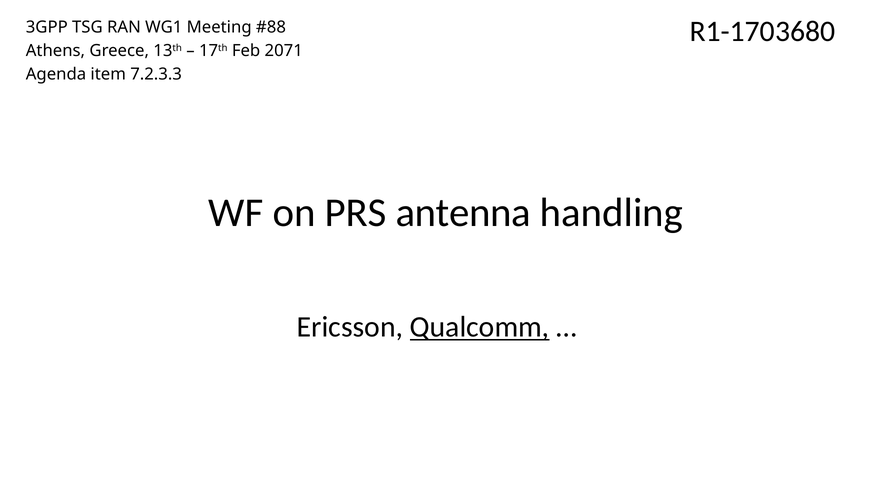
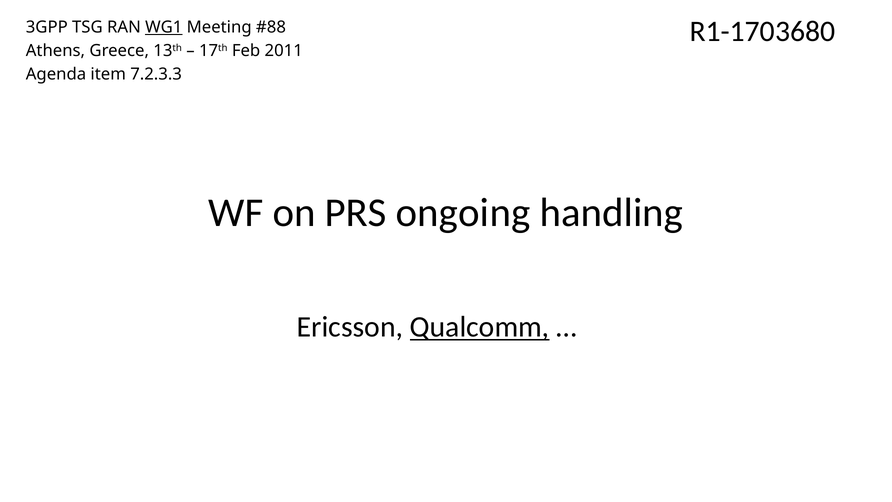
WG1 underline: none -> present
2071: 2071 -> 2011
antenna: antenna -> ongoing
